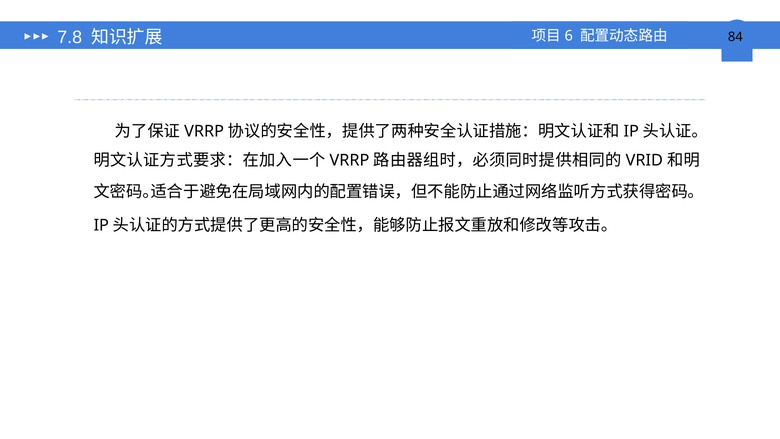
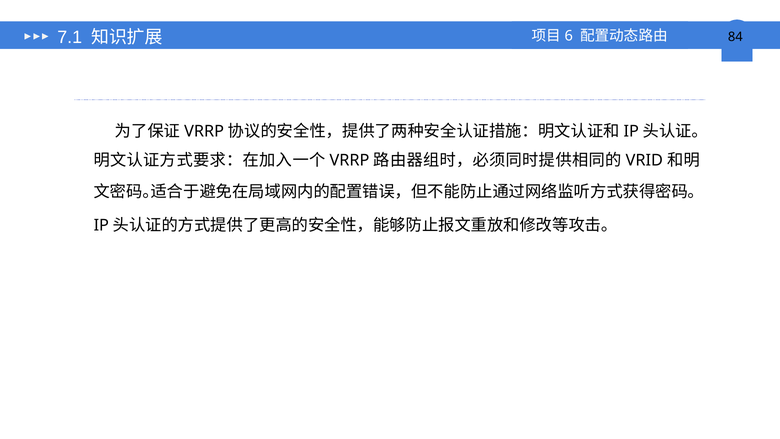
7.8: 7.8 -> 7.1
